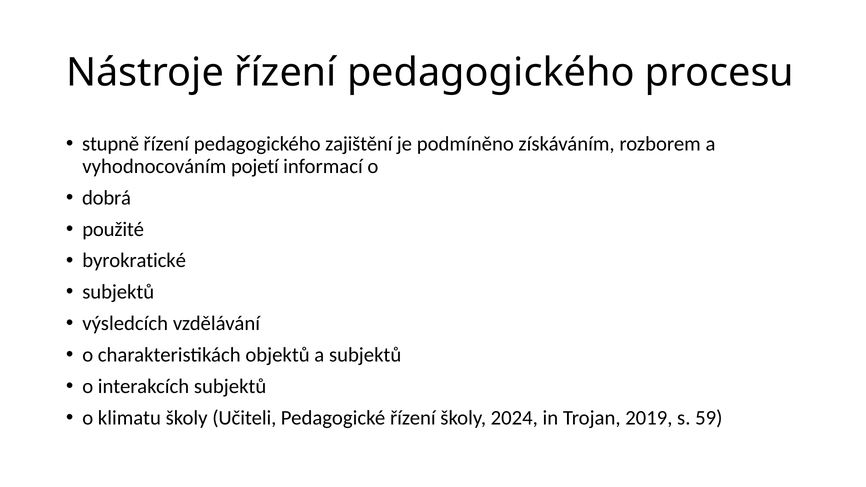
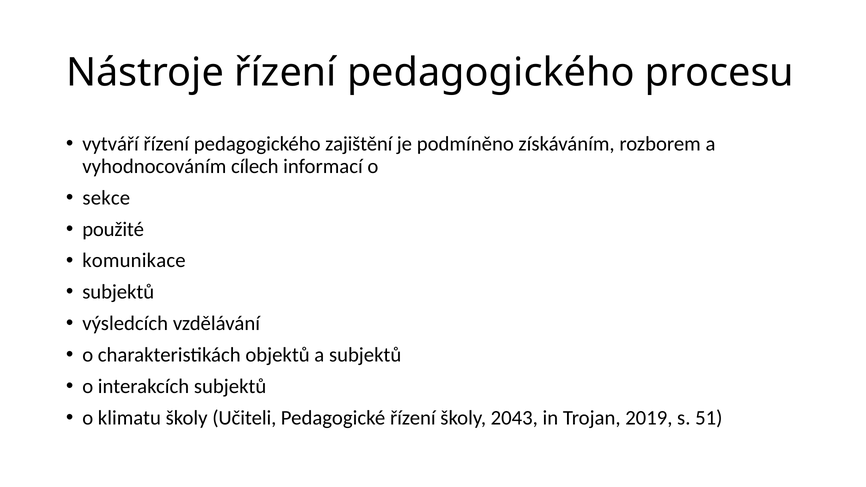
stupně: stupně -> vytváří
pojetí: pojetí -> cílech
dobrá: dobrá -> sekce
byrokratické: byrokratické -> komunikace
2024: 2024 -> 2043
59: 59 -> 51
